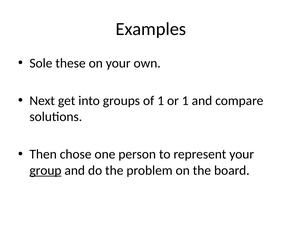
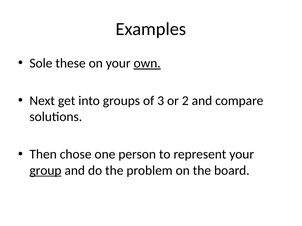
own underline: none -> present
of 1: 1 -> 3
or 1: 1 -> 2
